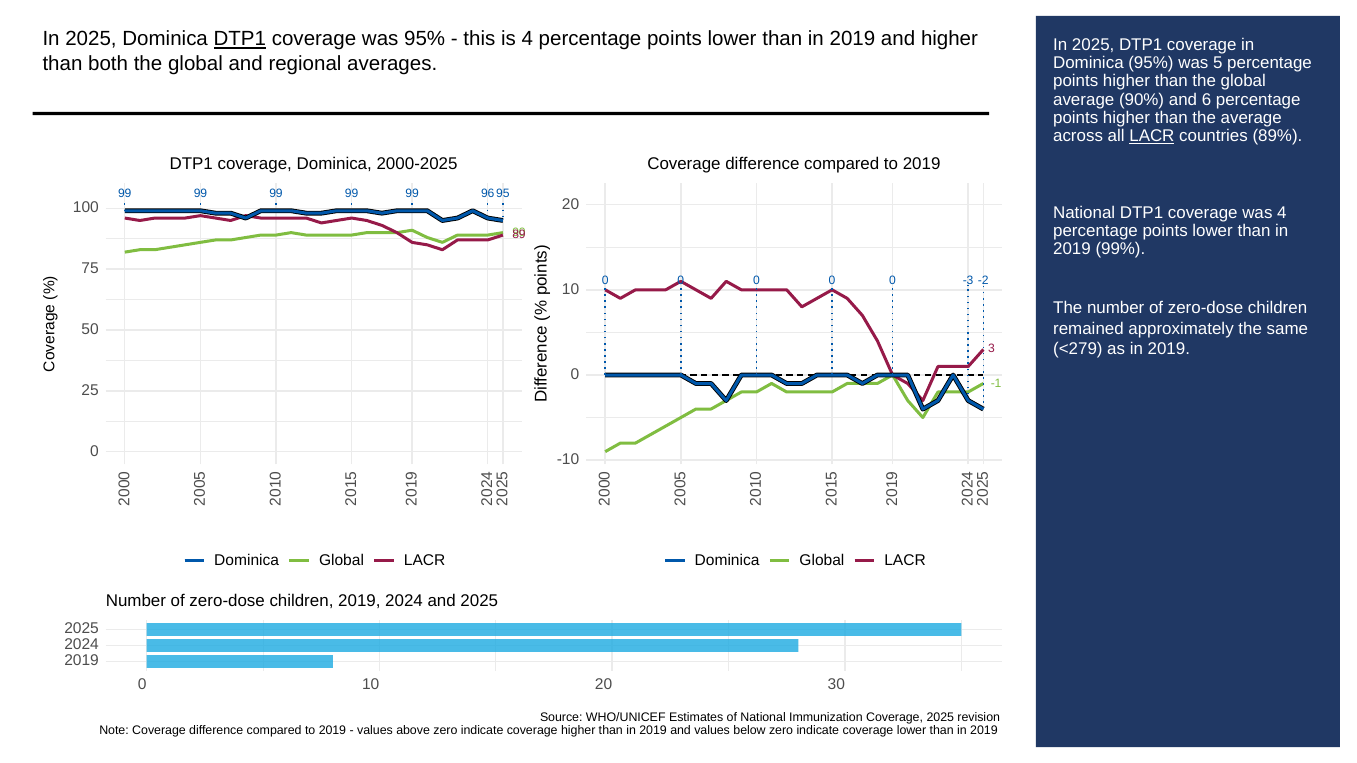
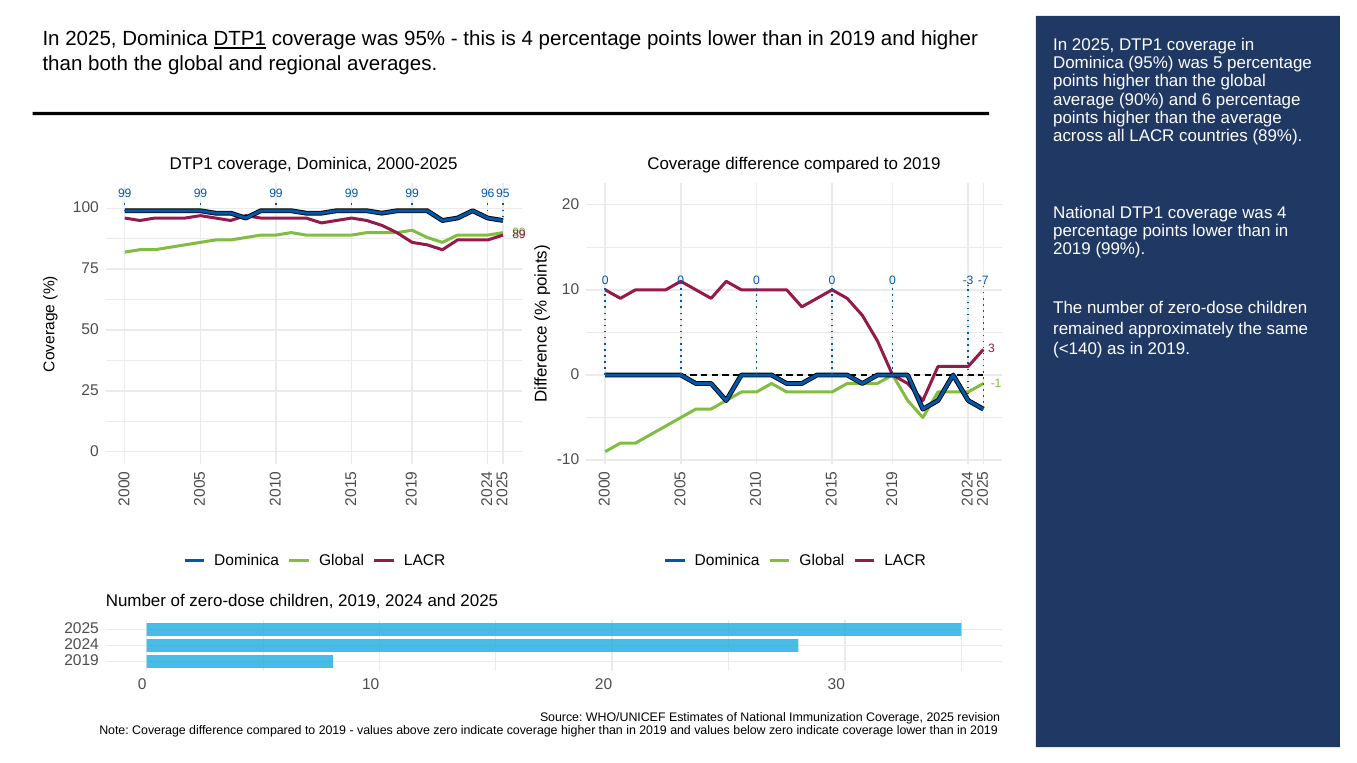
LACR at (1152, 136) underline: present -> none
-2: -2 -> -7
<279: <279 -> <140
